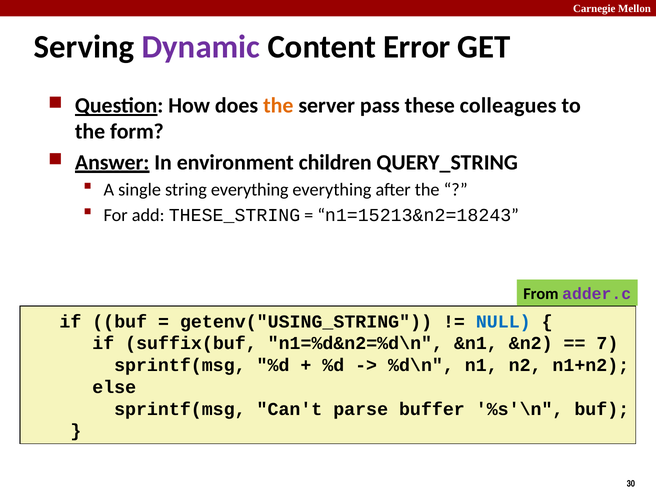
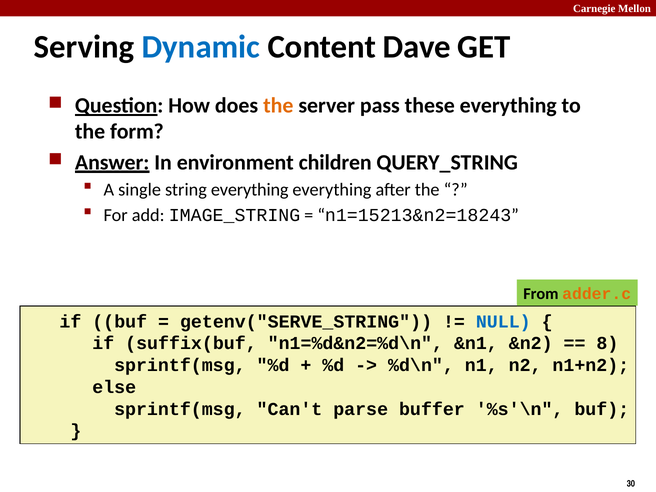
Dynamic colour: purple -> blue
Error: Error -> Dave
these colleagues: colleagues -> everything
THESE_STRING: THESE_STRING -> IMAGE_STRING
adder.c colour: purple -> orange
getenv("USING_STRING: getenv("USING_STRING -> getenv("SERVE_STRING
7: 7 -> 8
